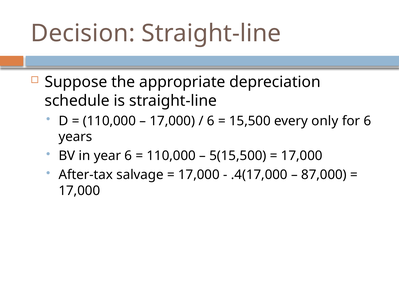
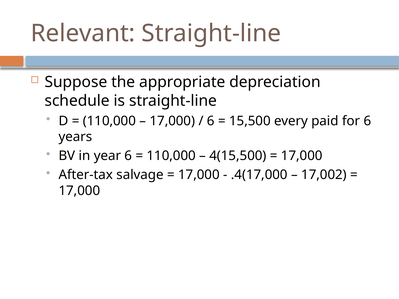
Decision: Decision -> Relevant
only: only -> paid
5(15,500: 5(15,500 -> 4(15,500
87,000: 87,000 -> 17,002
